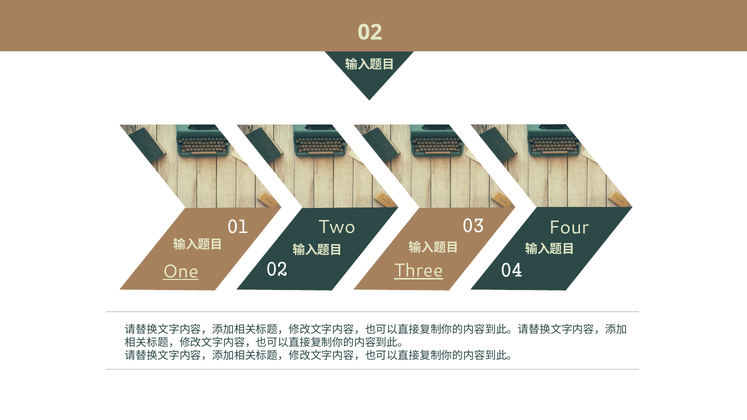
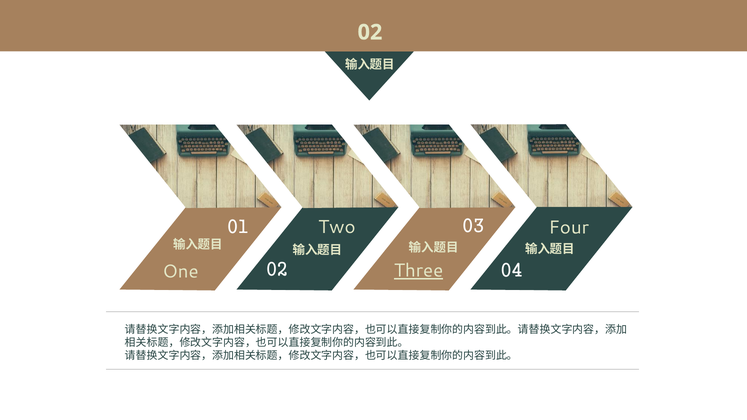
One underline: present -> none
